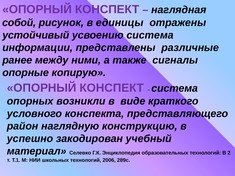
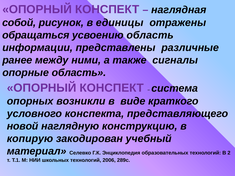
устойчивый: устойчивый -> обращаться
усвоению система: система -> область
опорные копирую: копирую -> область
район: район -> новой
успешно: успешно -> копирую
